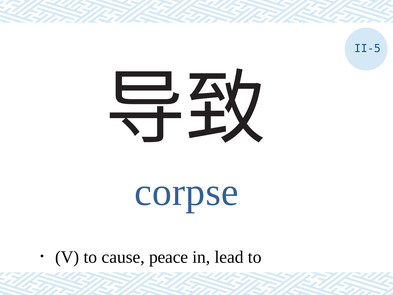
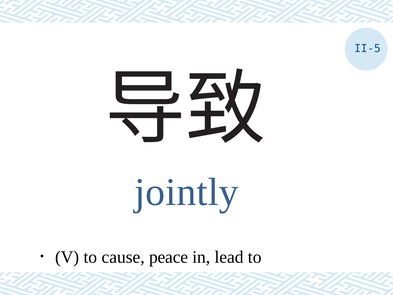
corpse: corpse -> jointly
